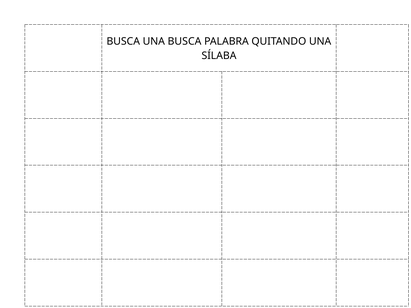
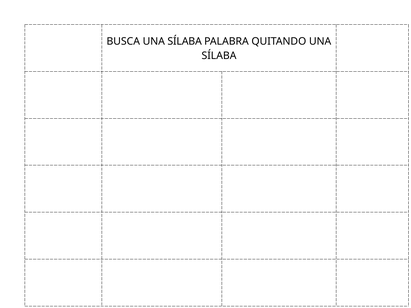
BUSCA UNA BUSCA: BUSCA -> SÍLABA
